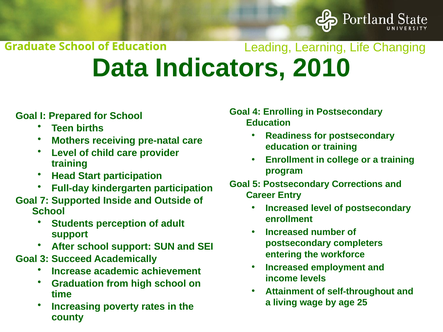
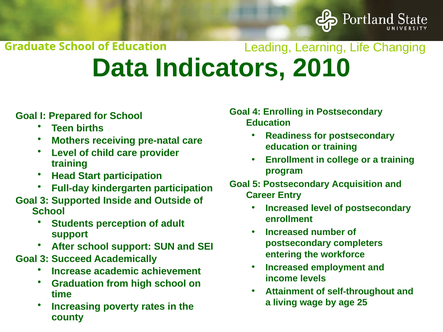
Corrections: Corrections -> Acquisition
7 at (44, 201): 7 -> 3
